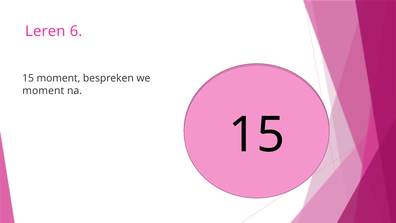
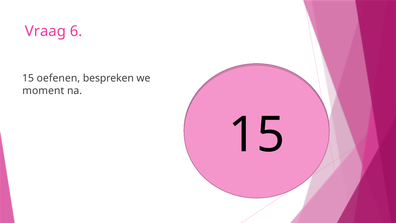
Leren: Leren -> Vraag
15 moment: moment -> oefenen
